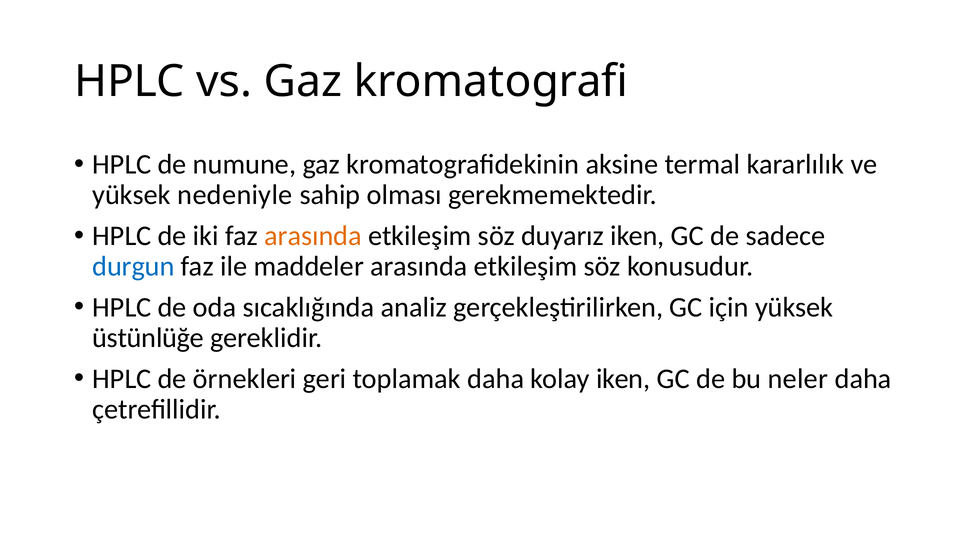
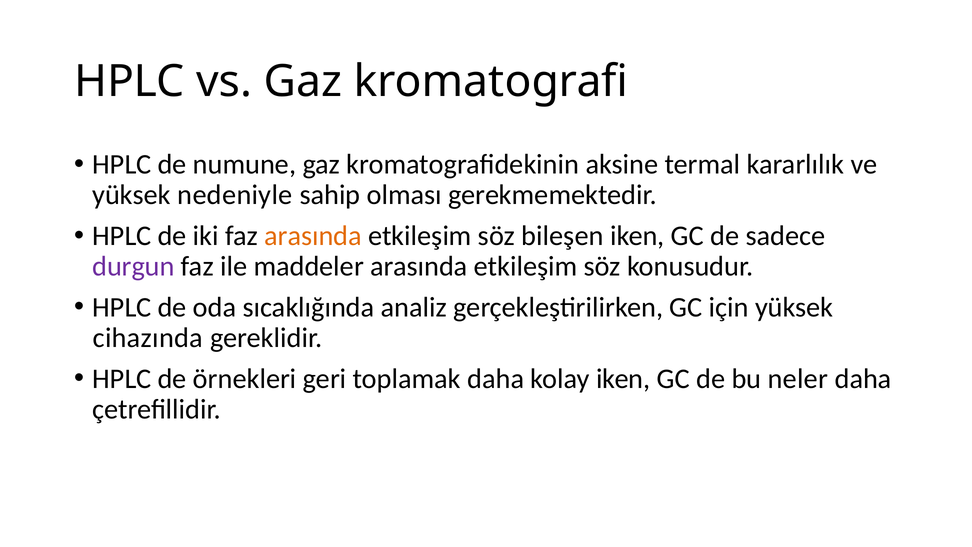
duyarız: duyarız -> bileşen
durgun colour: blue -> purple
üstünlüğe: üstünlüğe -> cihazında
